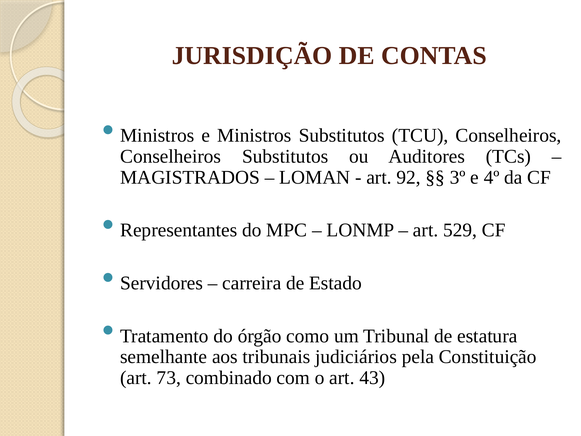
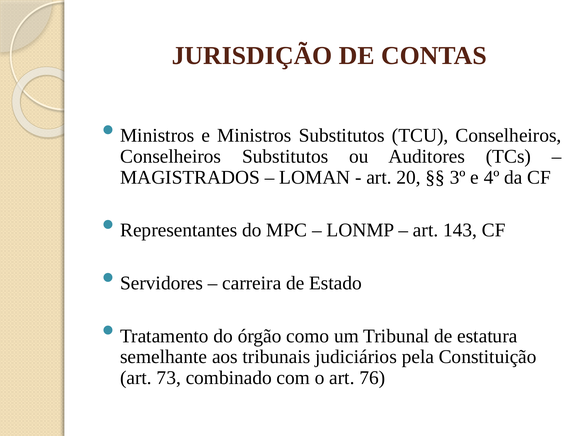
92: 92 -> 20
529: 529 -> 143
43: 43 -> 76
